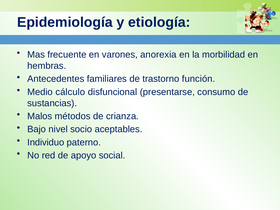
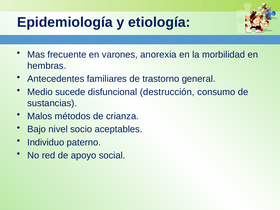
función: función -> general
cálculo: cálculo -> sucede
presentarse: presentarse -> destrucción
